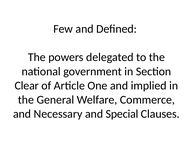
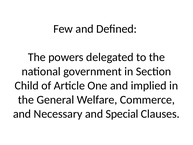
Clear: Clear -> Child
